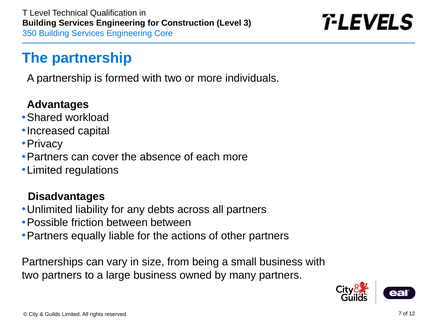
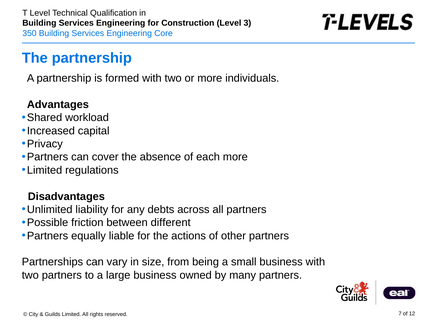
between between: between -> different
